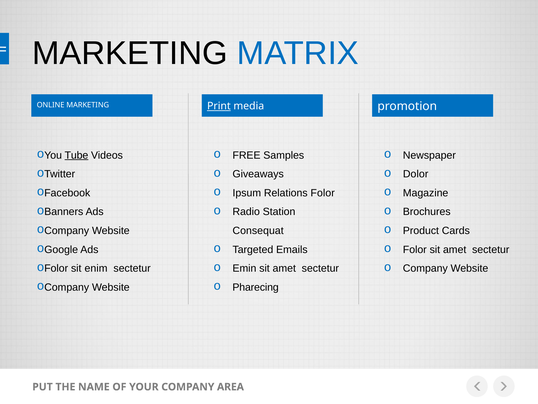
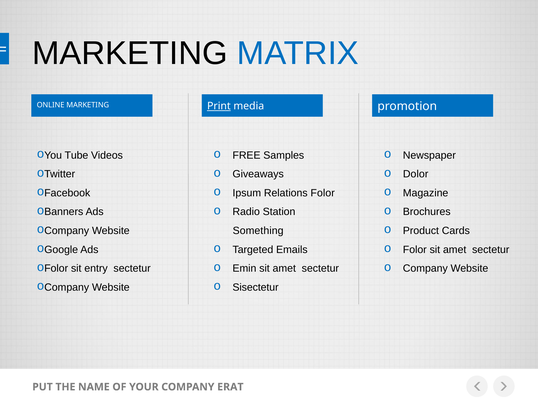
Tube underline: present -> none
Consequat: Consequat -> Something
enim: enim -> entry
Pharecing: Pharecing -> Sisectetur
AREA: AREA -> ERAT
